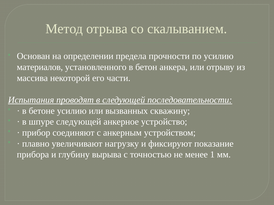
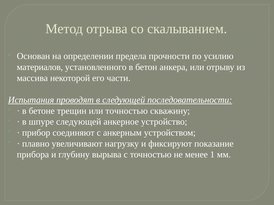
бетоне усилию: усилию -> трещин
или вызванных: вызванных -> точностью
